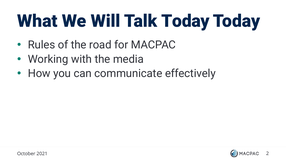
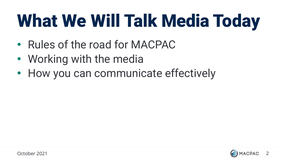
Talk Today: Today -> Media
